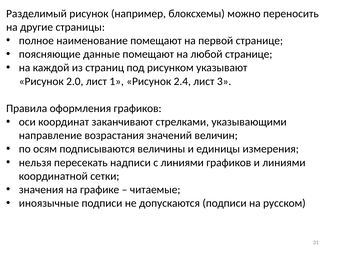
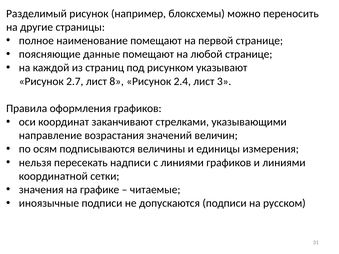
2.0: 2.0 -> 2.7
1: 1 -> 8
